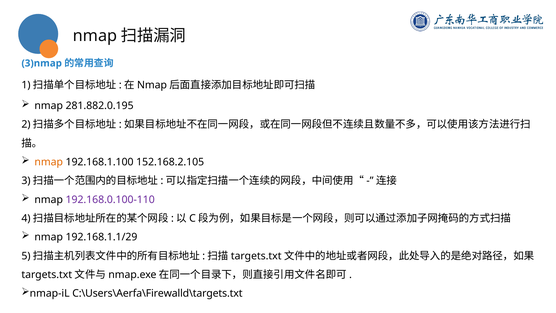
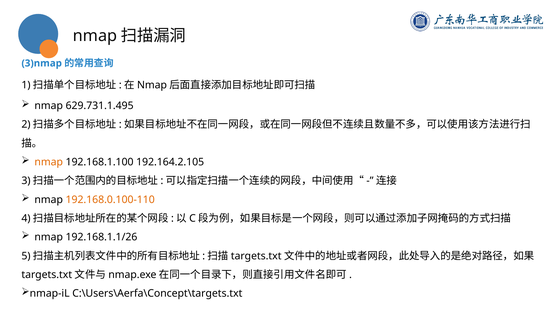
281.882.0.195: 281.882.0.195 -> 629.731.1.495
152.168.2.105: 152.168.2.105 -> 192.164.2.105
192.168.0.100-110 colour: purple -> orange
192.168.1.1/29: 192.168.1.1/29 -> 192.168.1.1/26
C:\Users\Aerfa\Firewalld\targets.txt: C:\Users\Aerfa\Firewalld\targets.txt -> C:\Users\Aerfa\Concept\targets.txt
